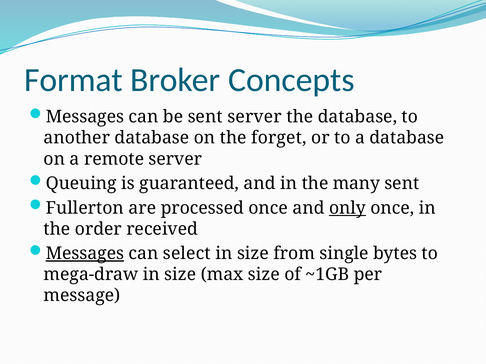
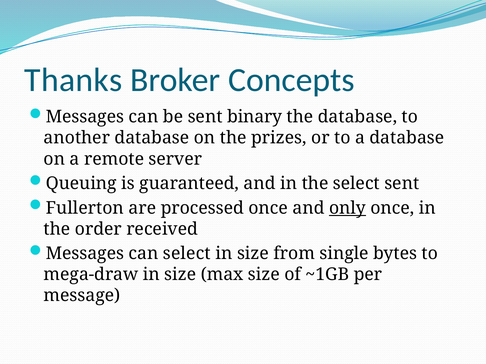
Format: Format -> Thanks
sent server: server -> binary
forget: forget -> prizes
the many: many -> select
Messages at (85, 254) underline: present -> none
